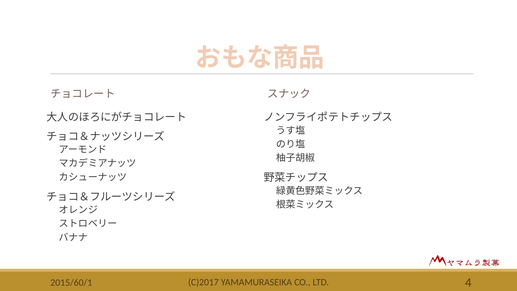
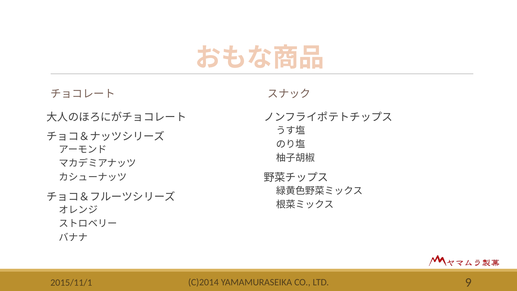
C)2017: C)2017 -> C)2014
4: 4 -> 9
2015/60/1: 2015/60/1 -> 2015/11/1
